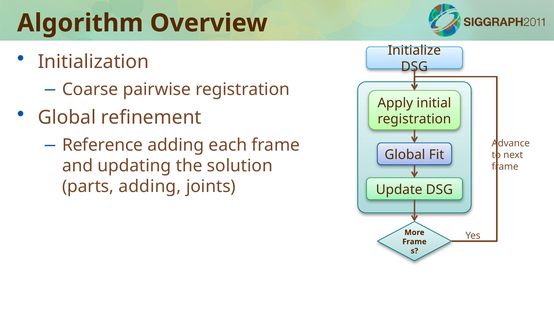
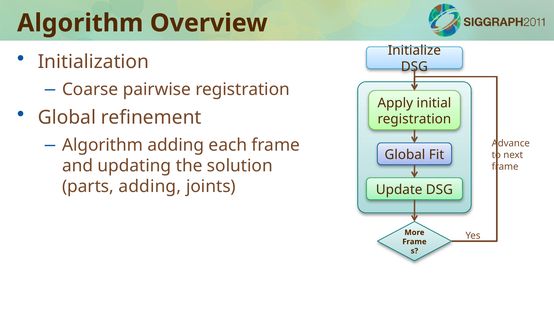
Reference at (103, 145): Reference -> Algorithm
